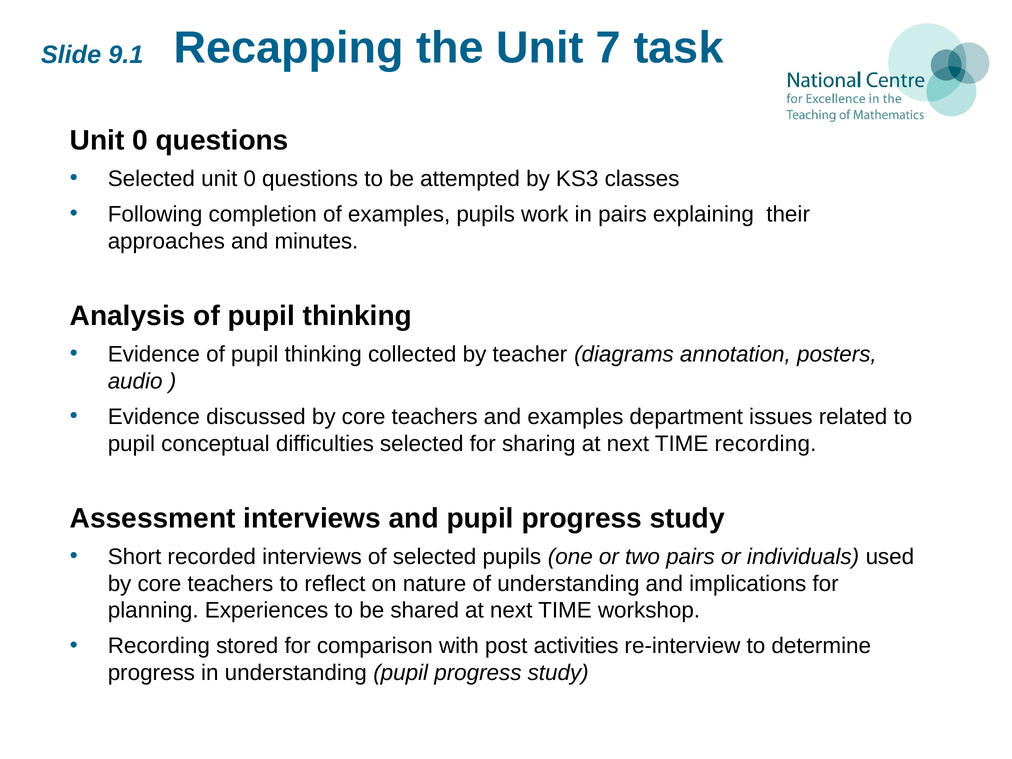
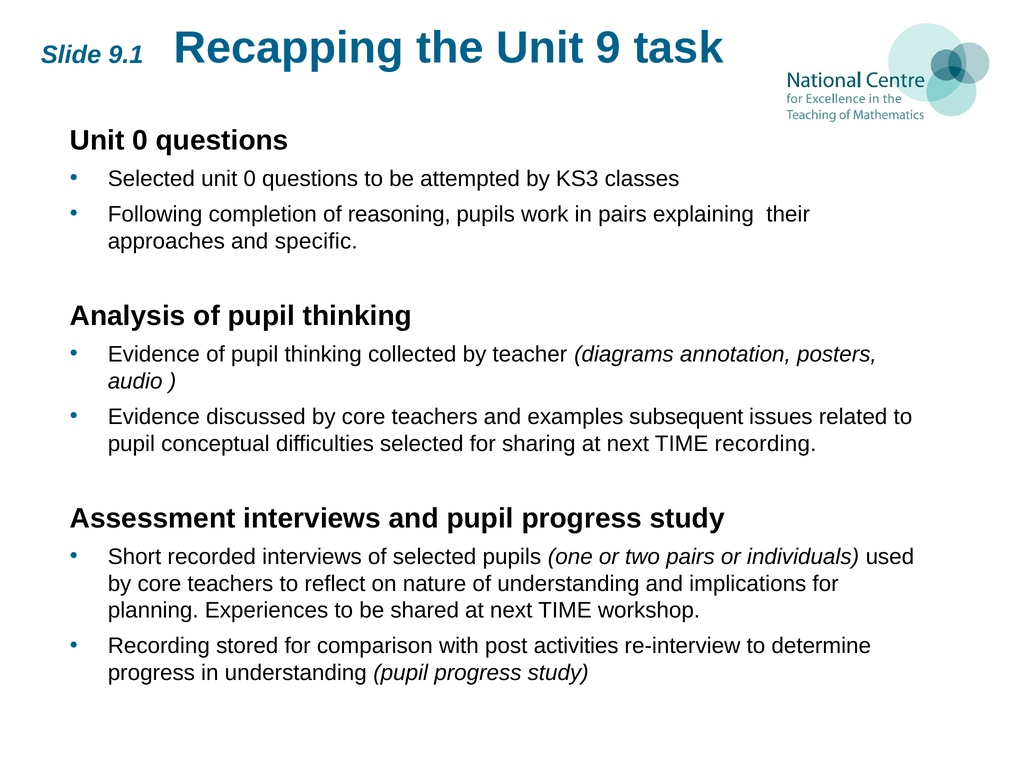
7: 7 -> 9
of examples: examples -> reasoning
minutes: minutes -> specific
department: department -> subsequent
